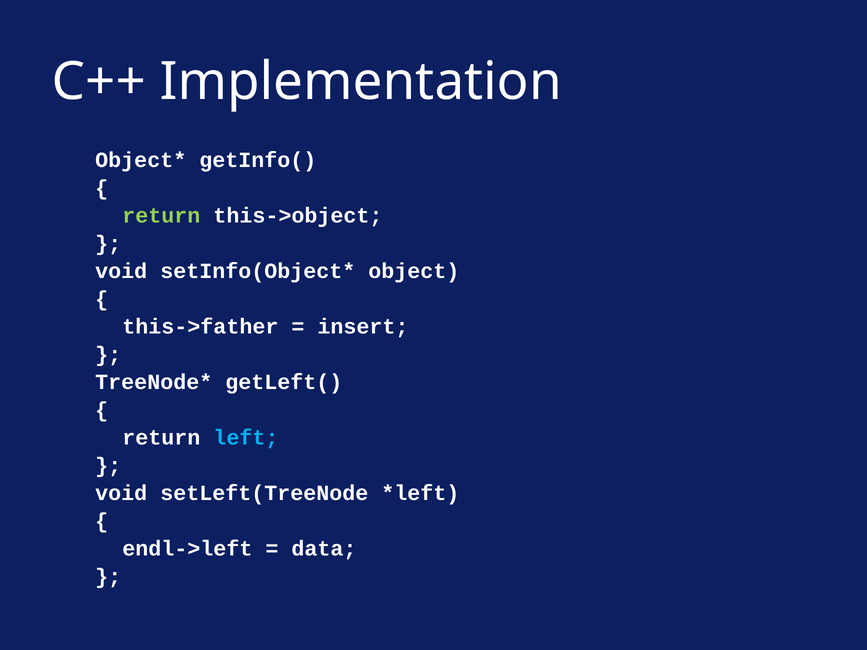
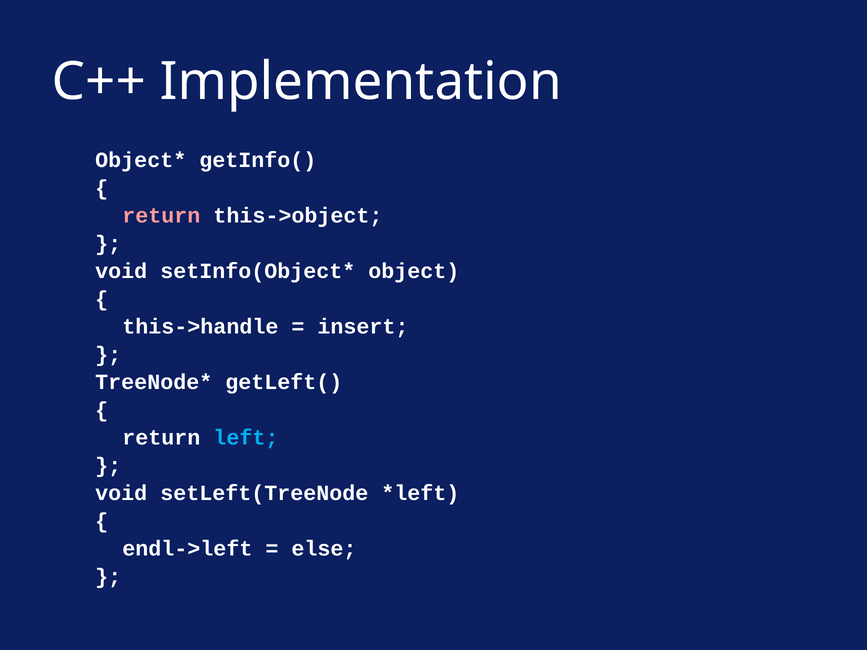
return at (161, 216) colour: light green -> pink
this->father: this->father -> this->handle
data: data -> else
